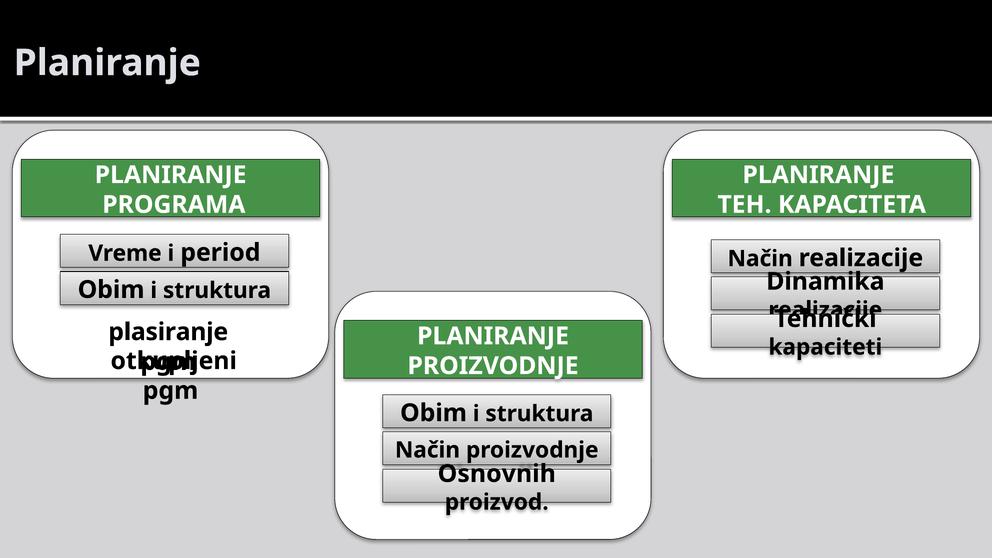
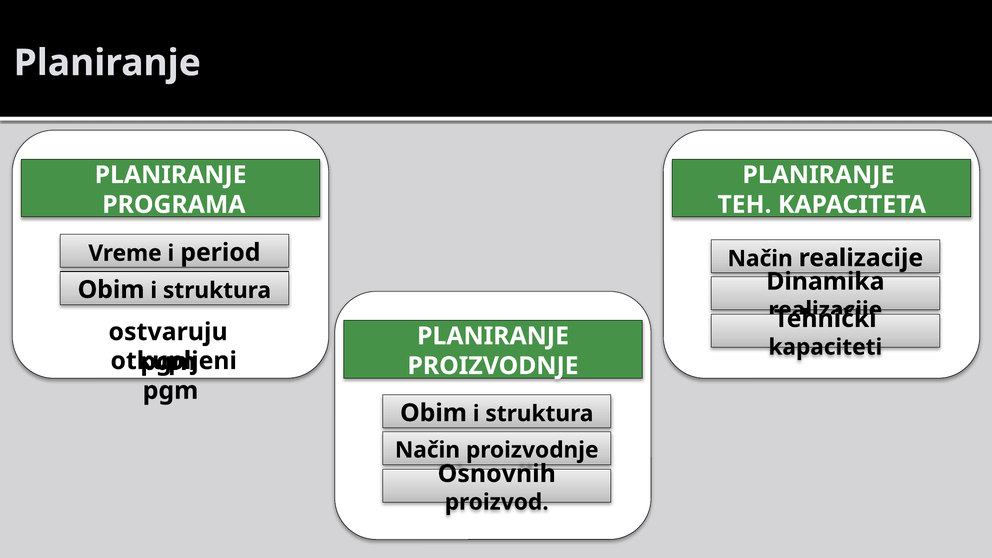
plasiranje: plasiranje -> ostvaruju
